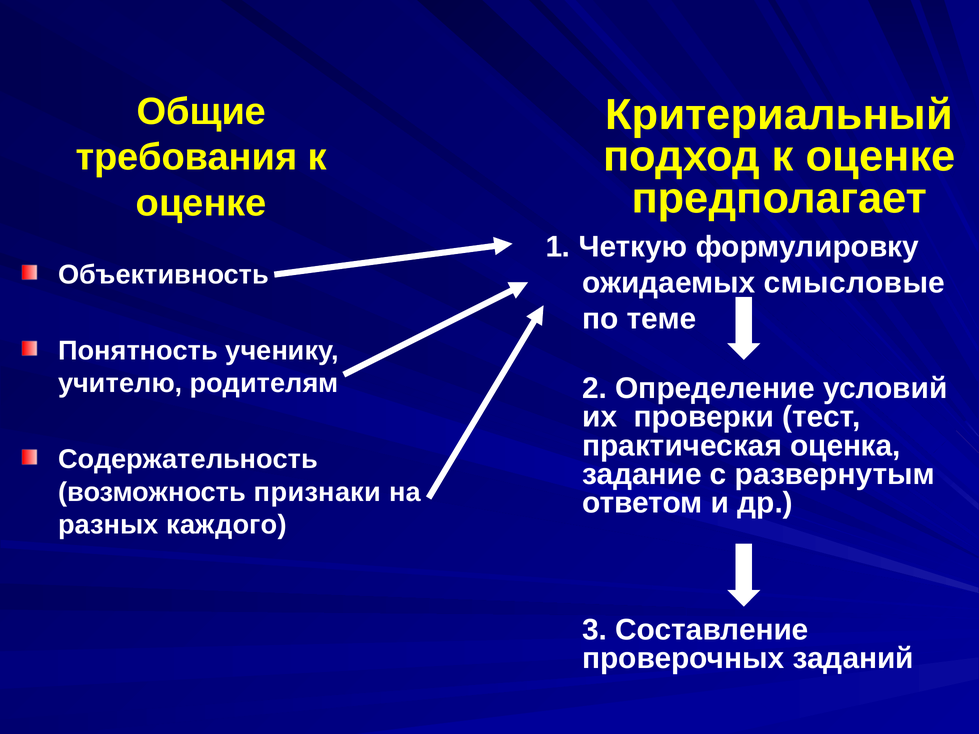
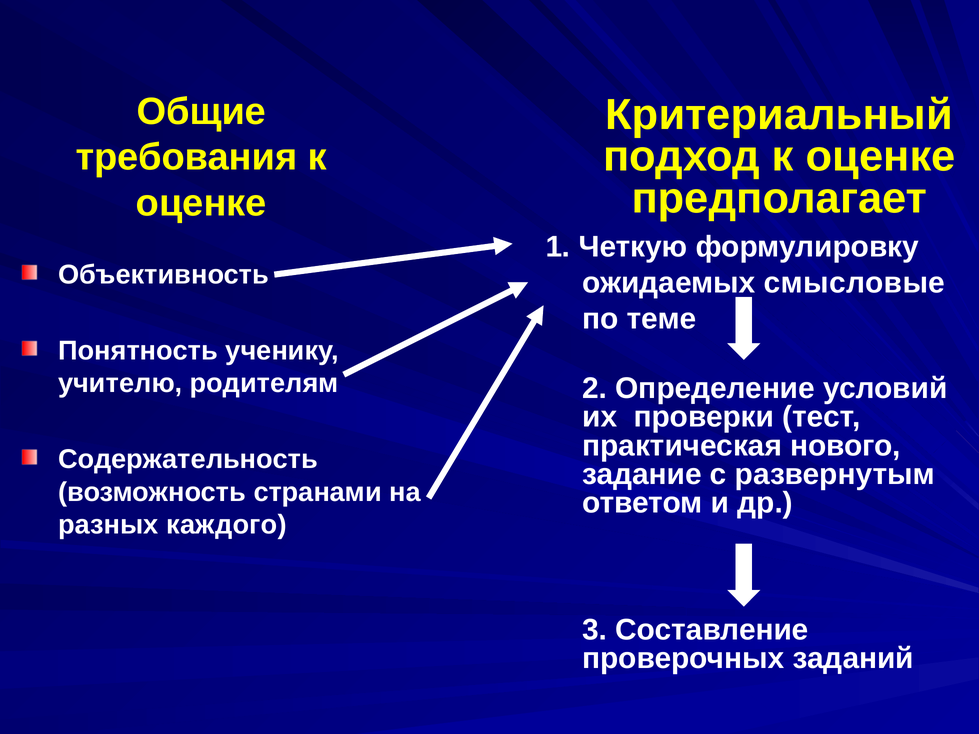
оценка: оценка -> нового
признаки: признаки -> странами
